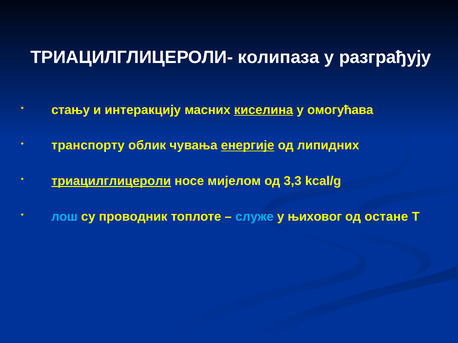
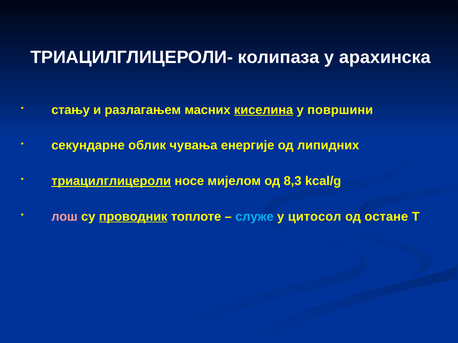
разграђују: разграђују -> арахинска
интеракцију: интеракцију -> разлагањем
омогућава: омогућава -> површини
транспорту: транспорту -> секундарне
енергије underline: present -> none
3,3: 3,3 -> 8,3
лош colour: light blue -> pink
проводник underline: none -> present
њиховог: њиховог -> цитосол
